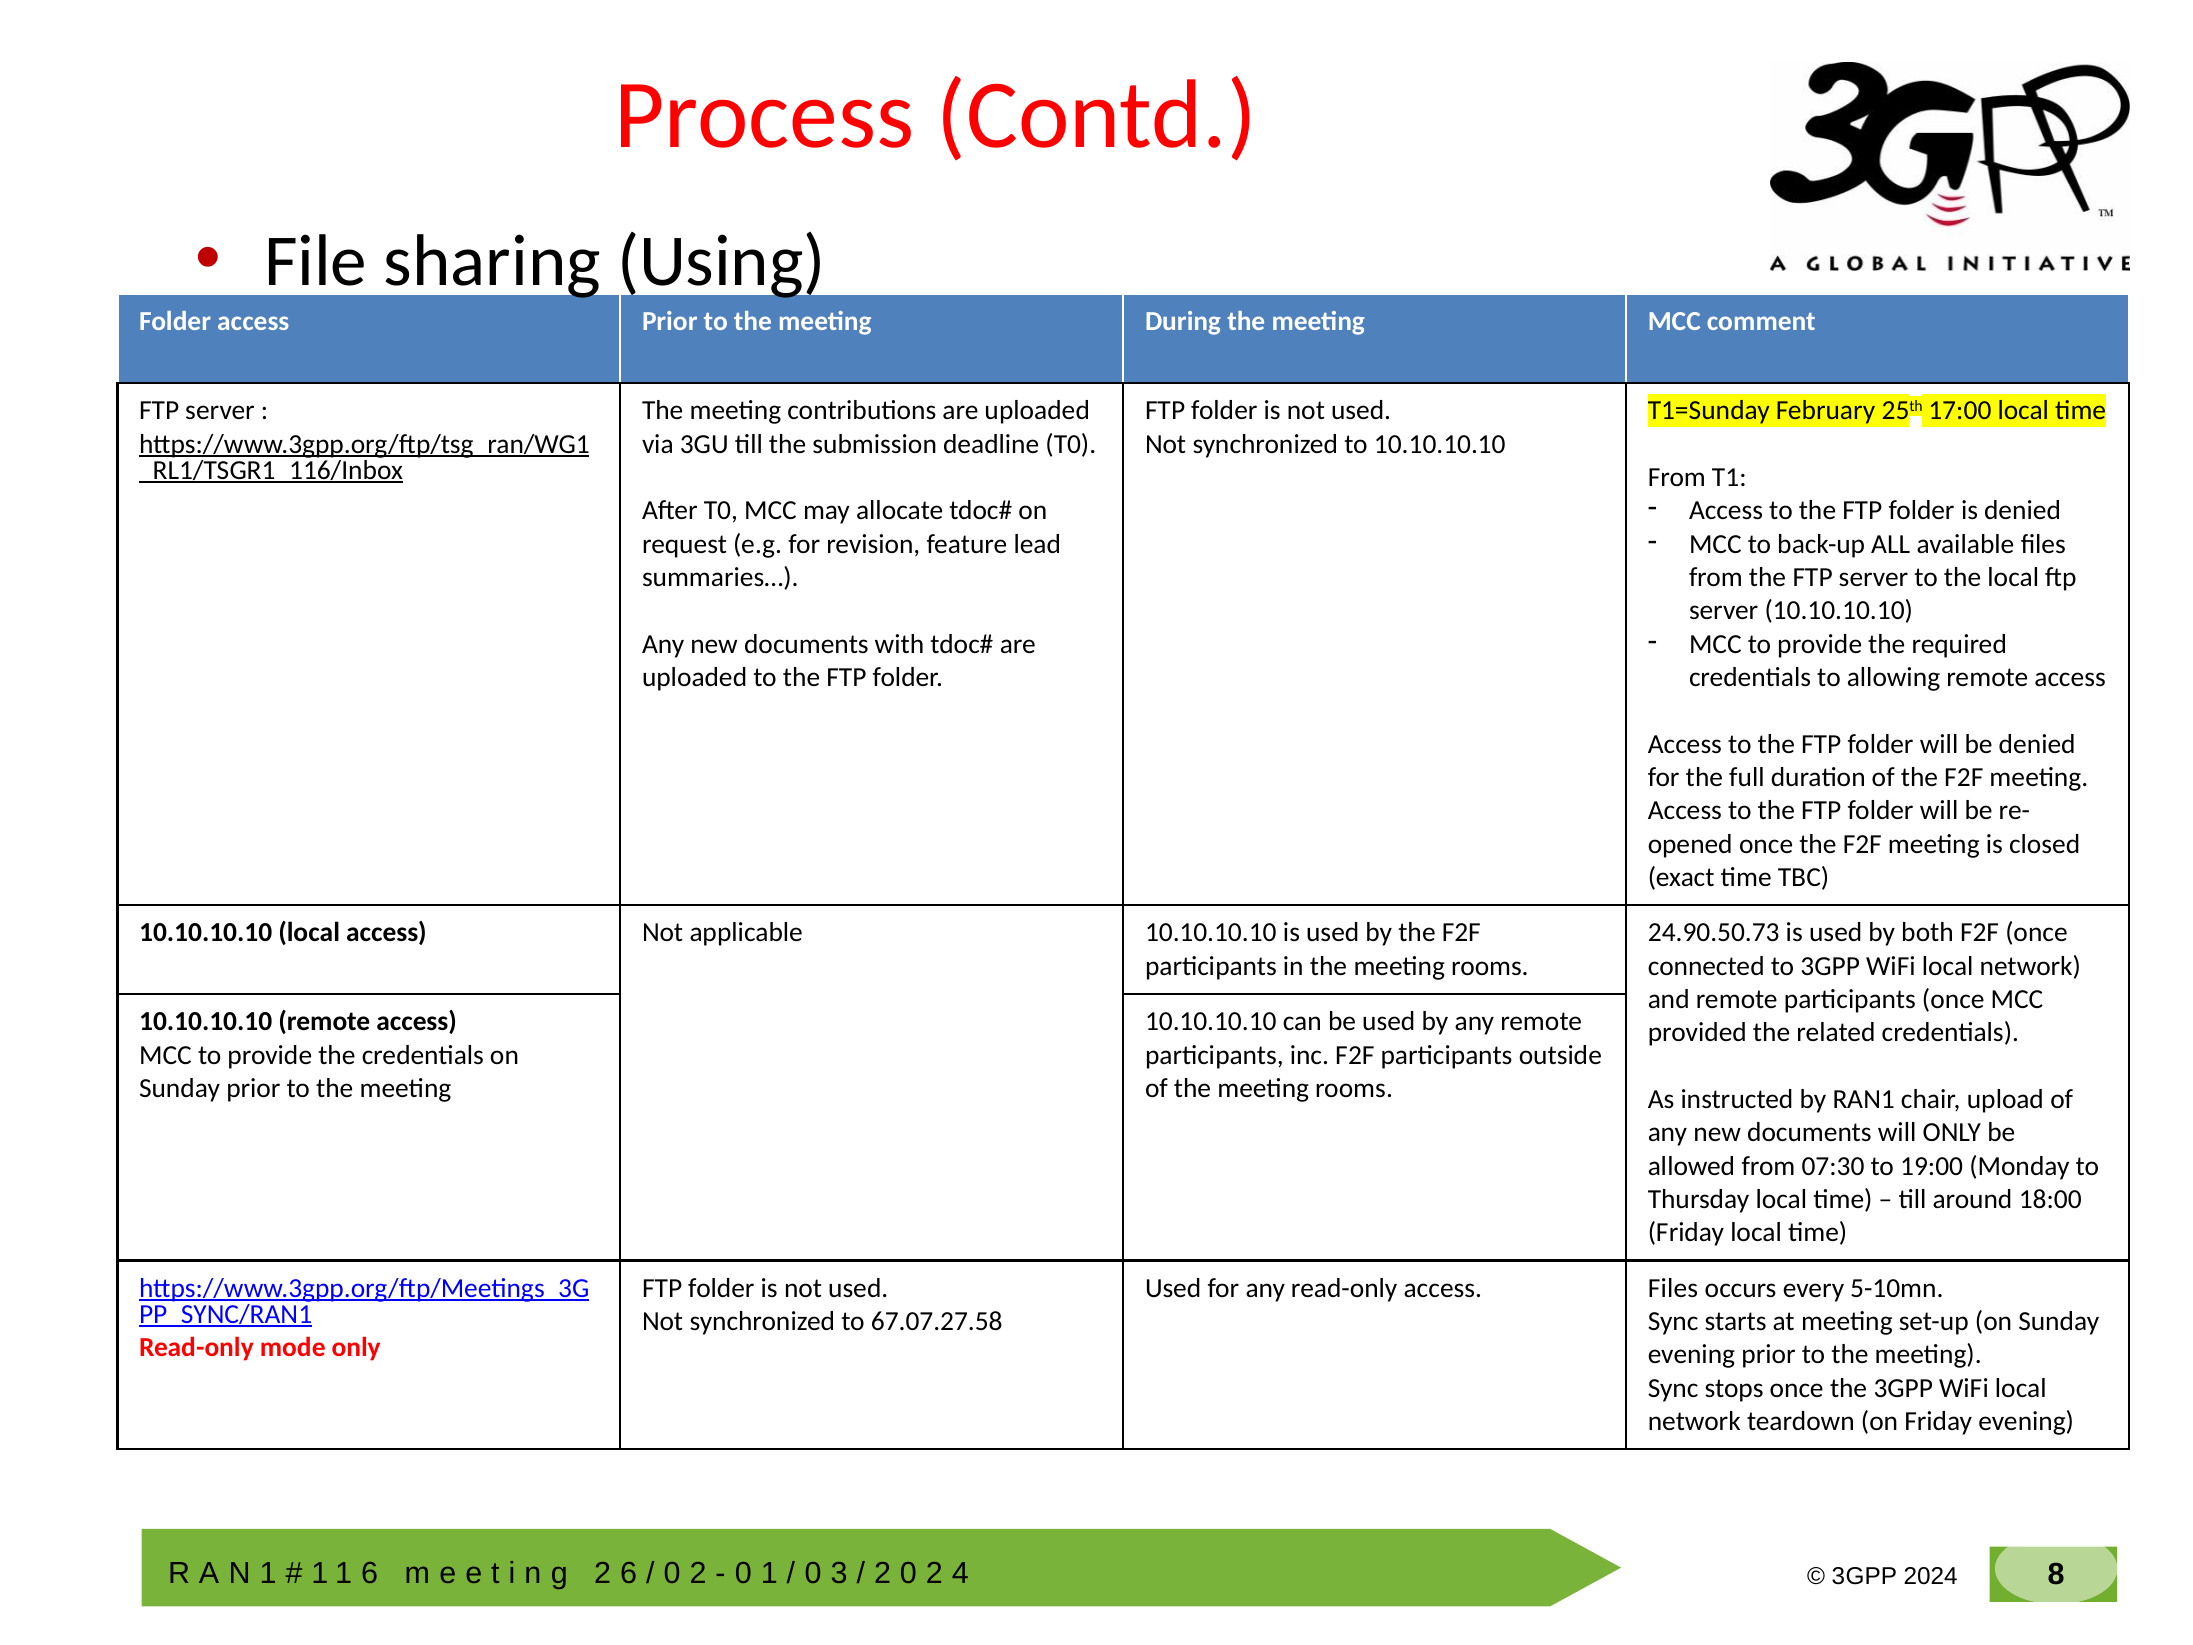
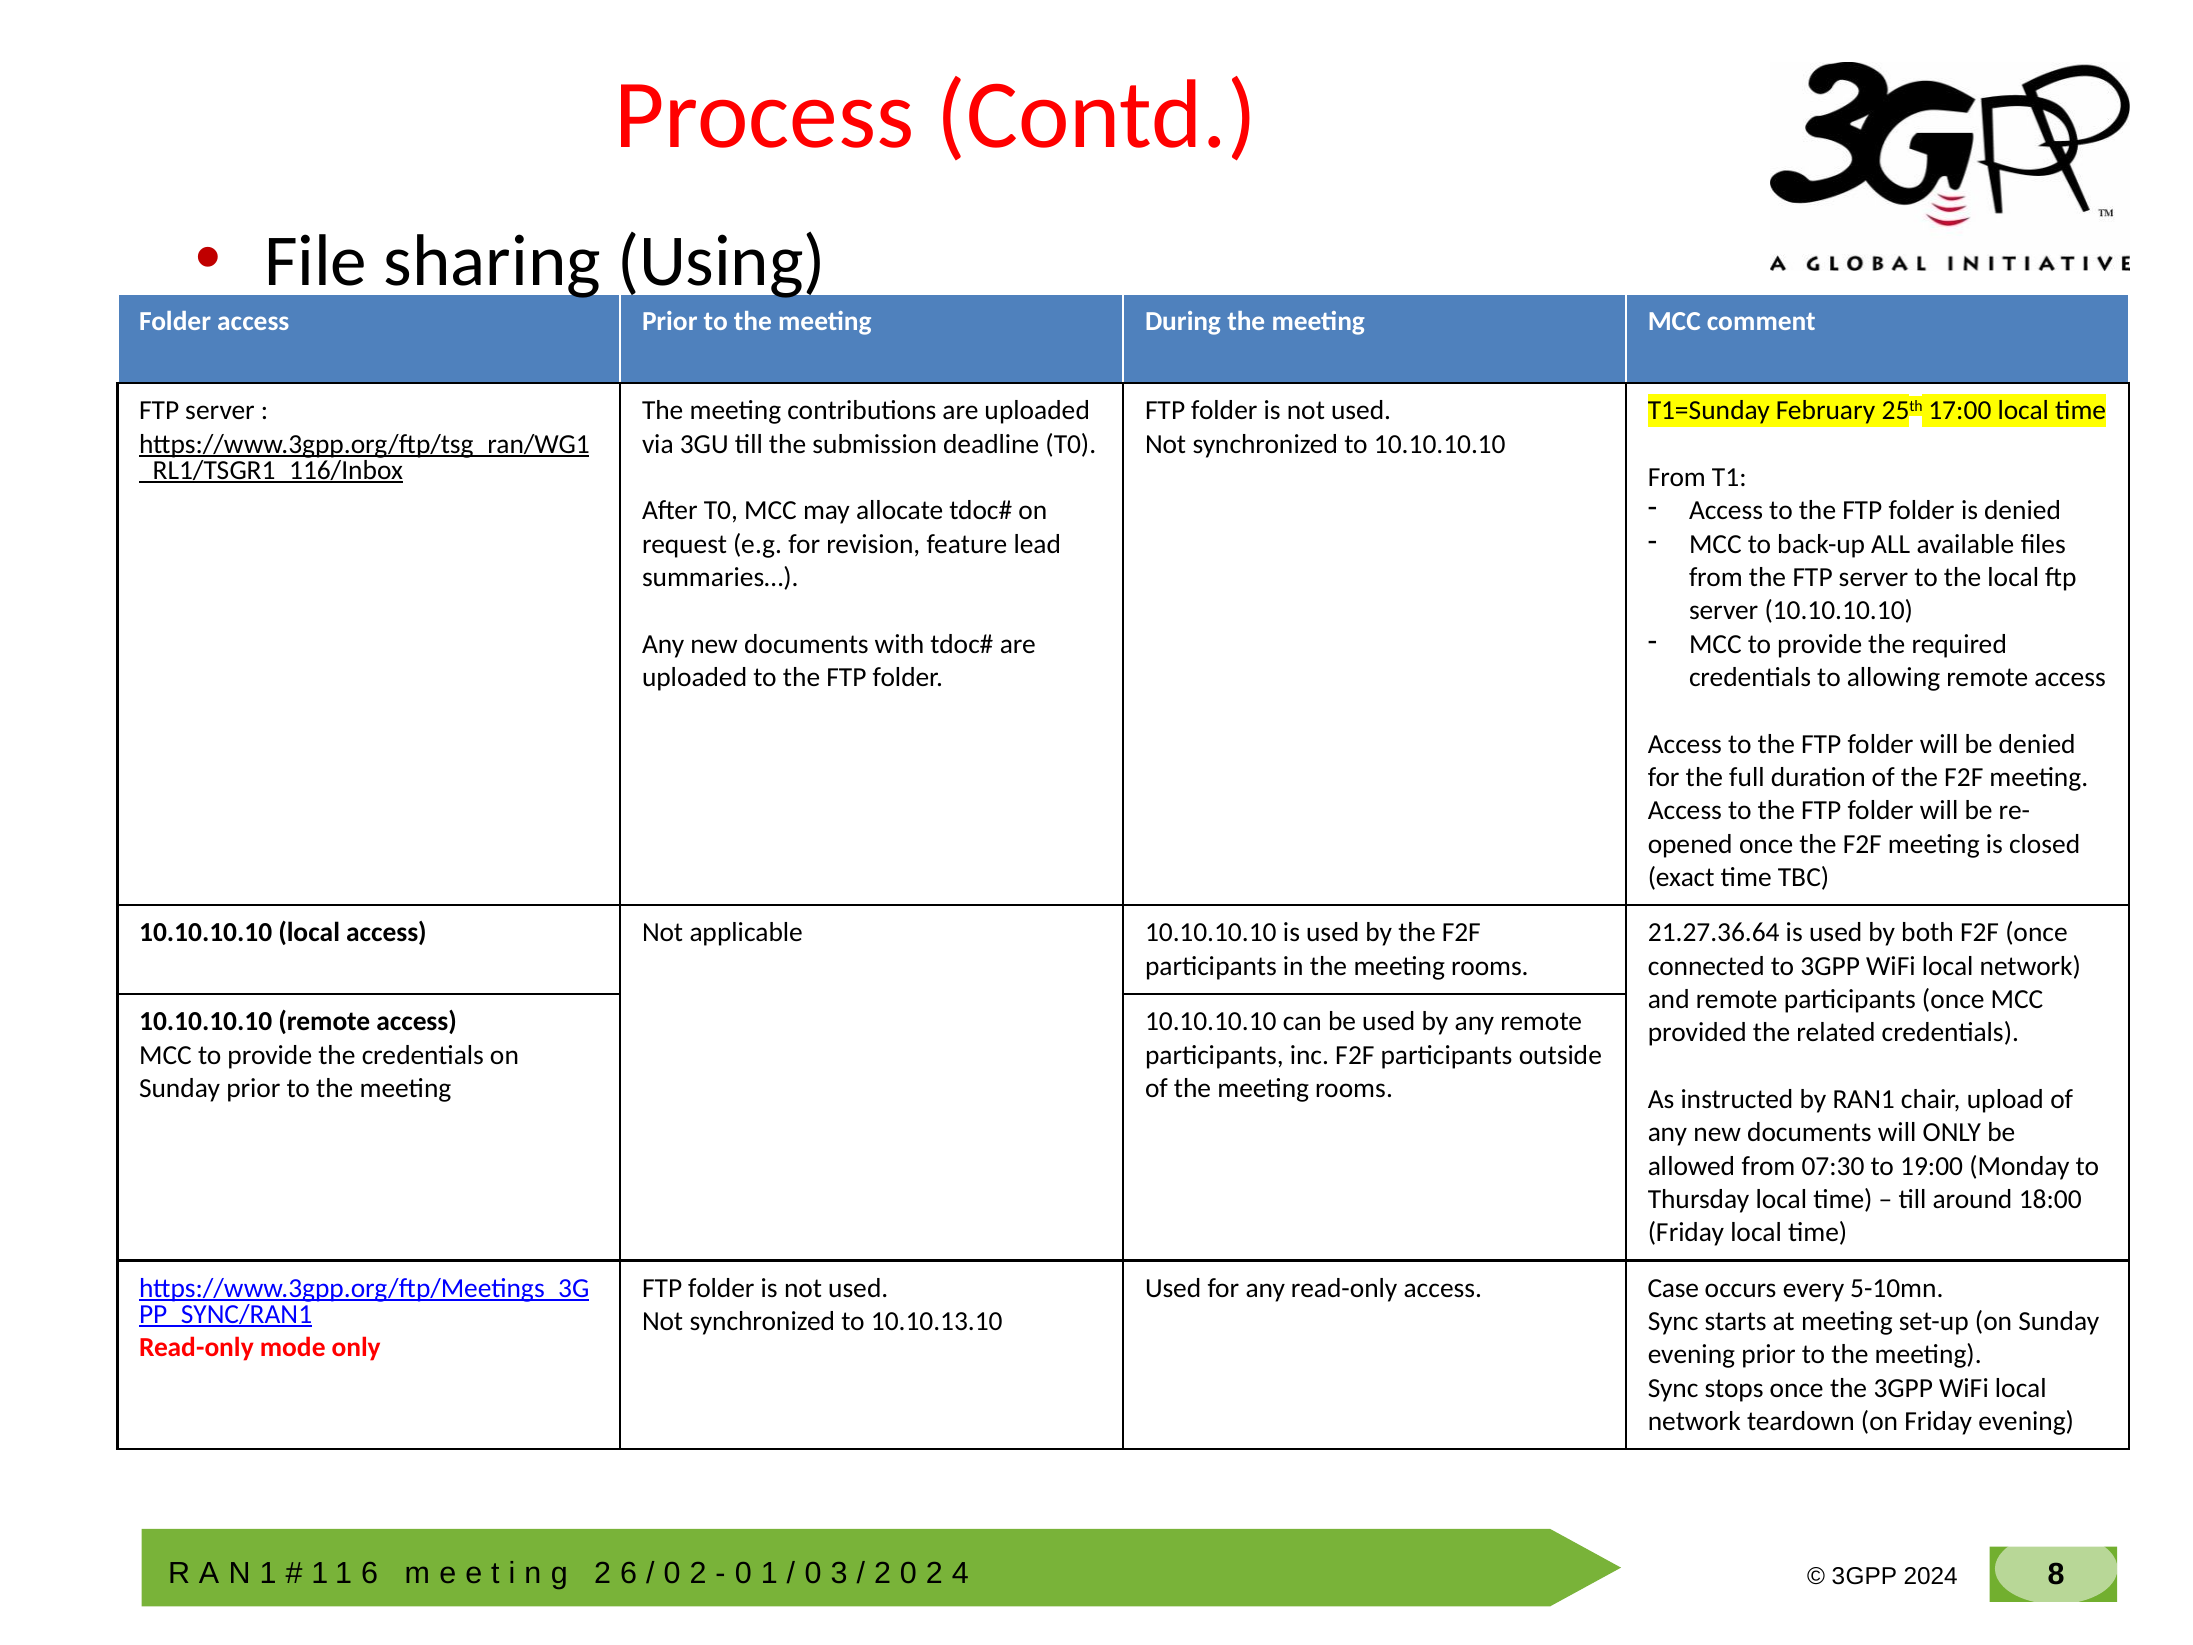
24.90.50.73: 24.90.50.73 -> 21.27.36.64
access Files: Files -> Case
67.07.27.58: 67.07.27.58 -> 10.10.13.10
